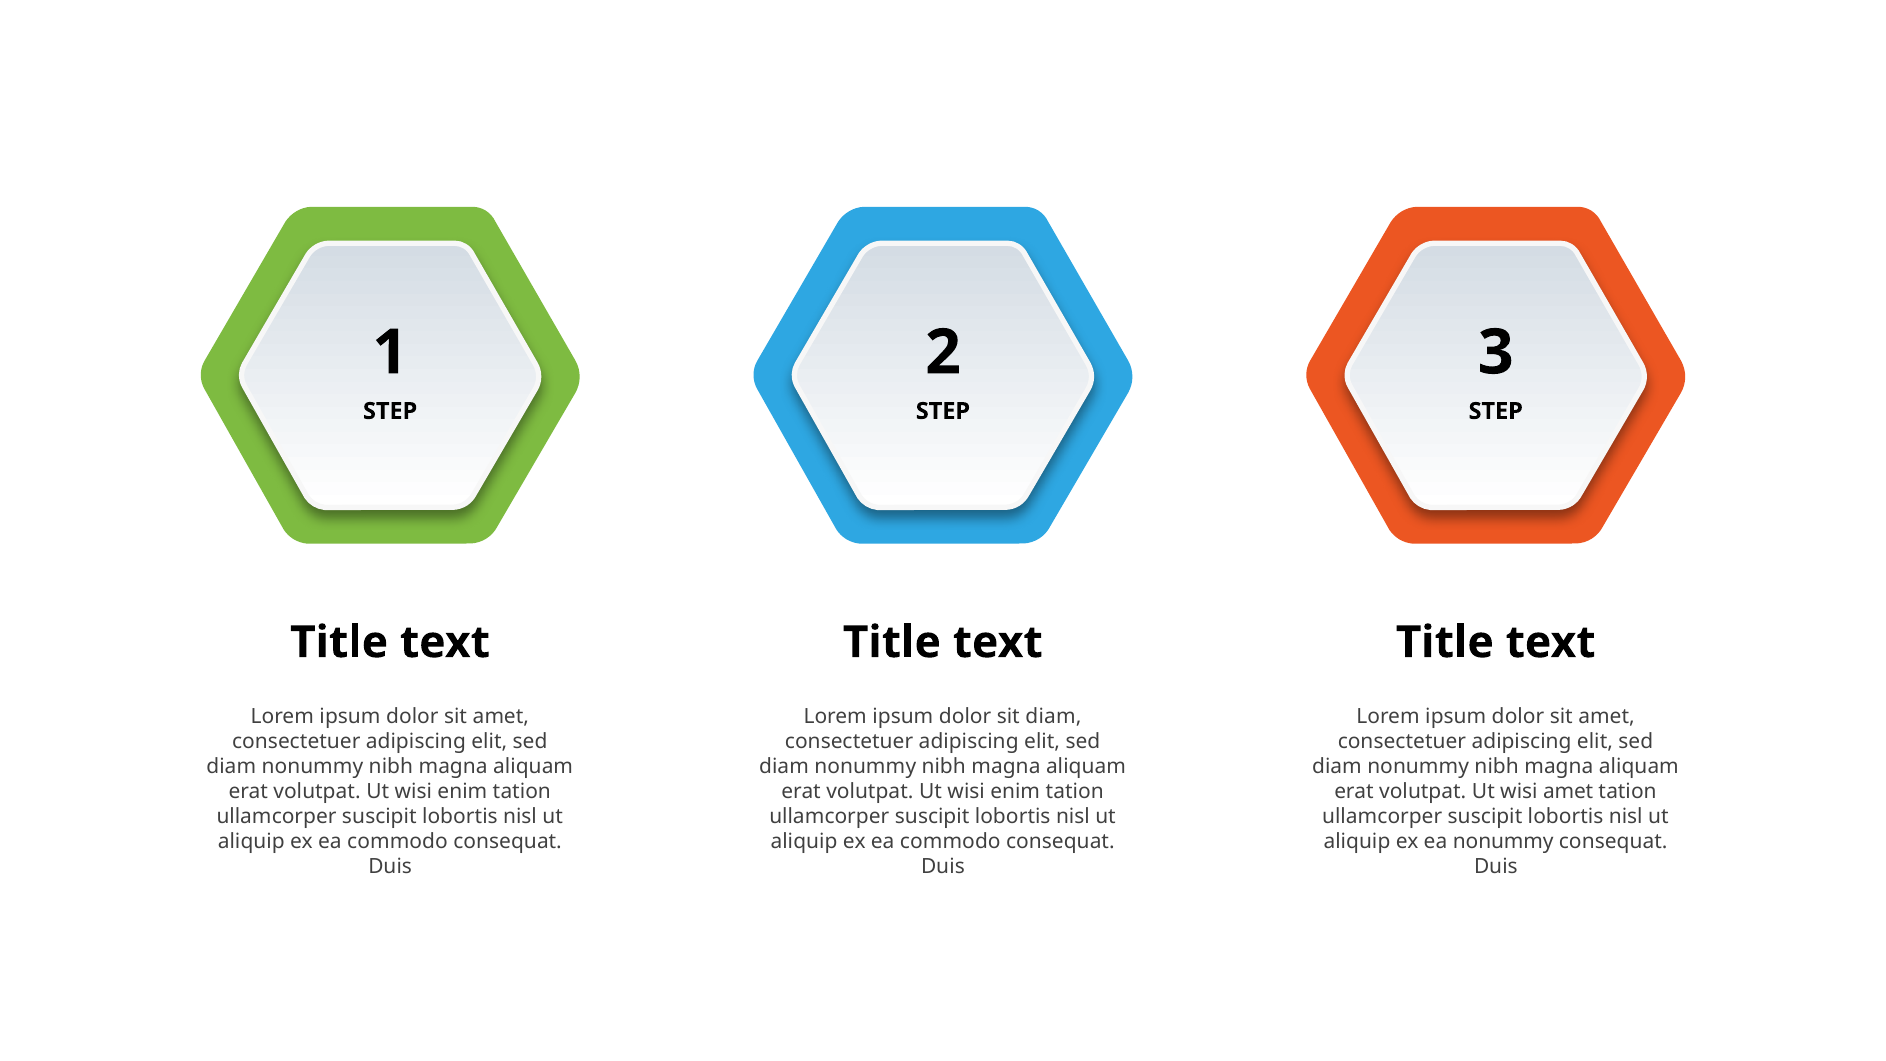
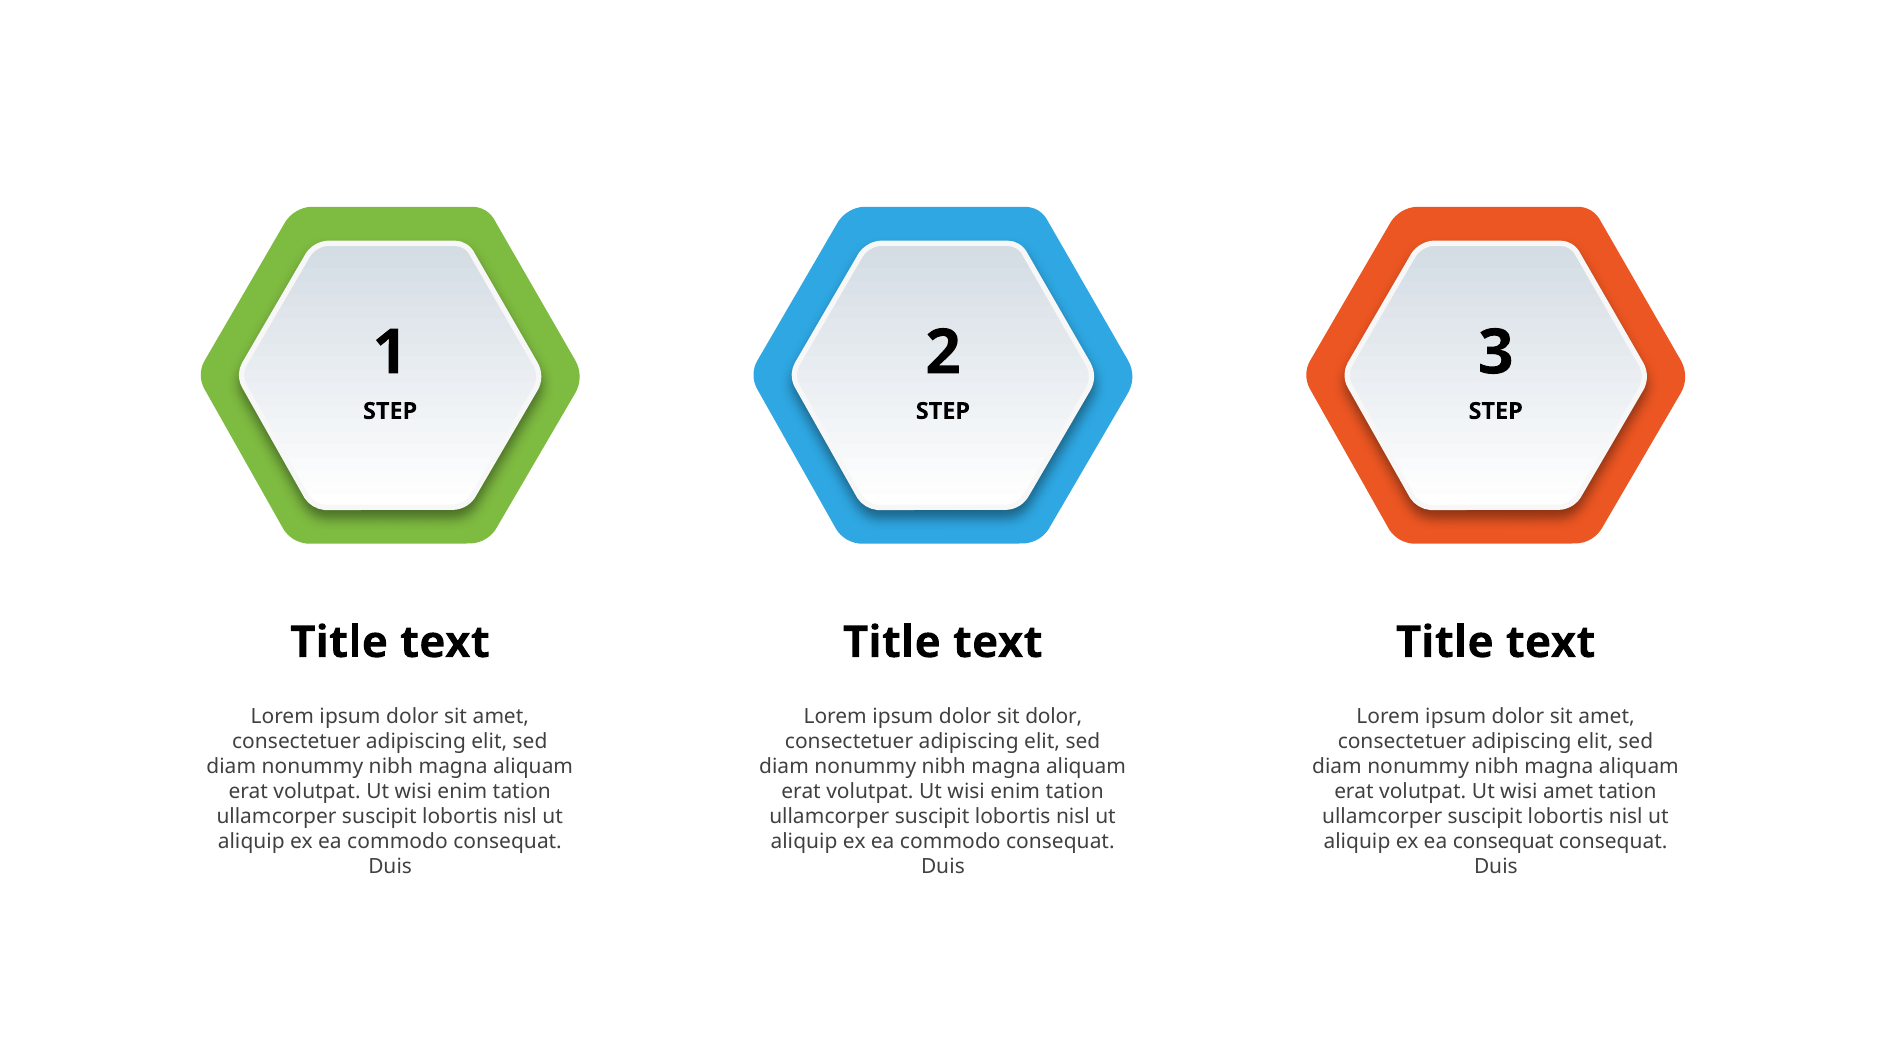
sit diam: diam -> dolor
ea nonummy: nonummy -> consequat
